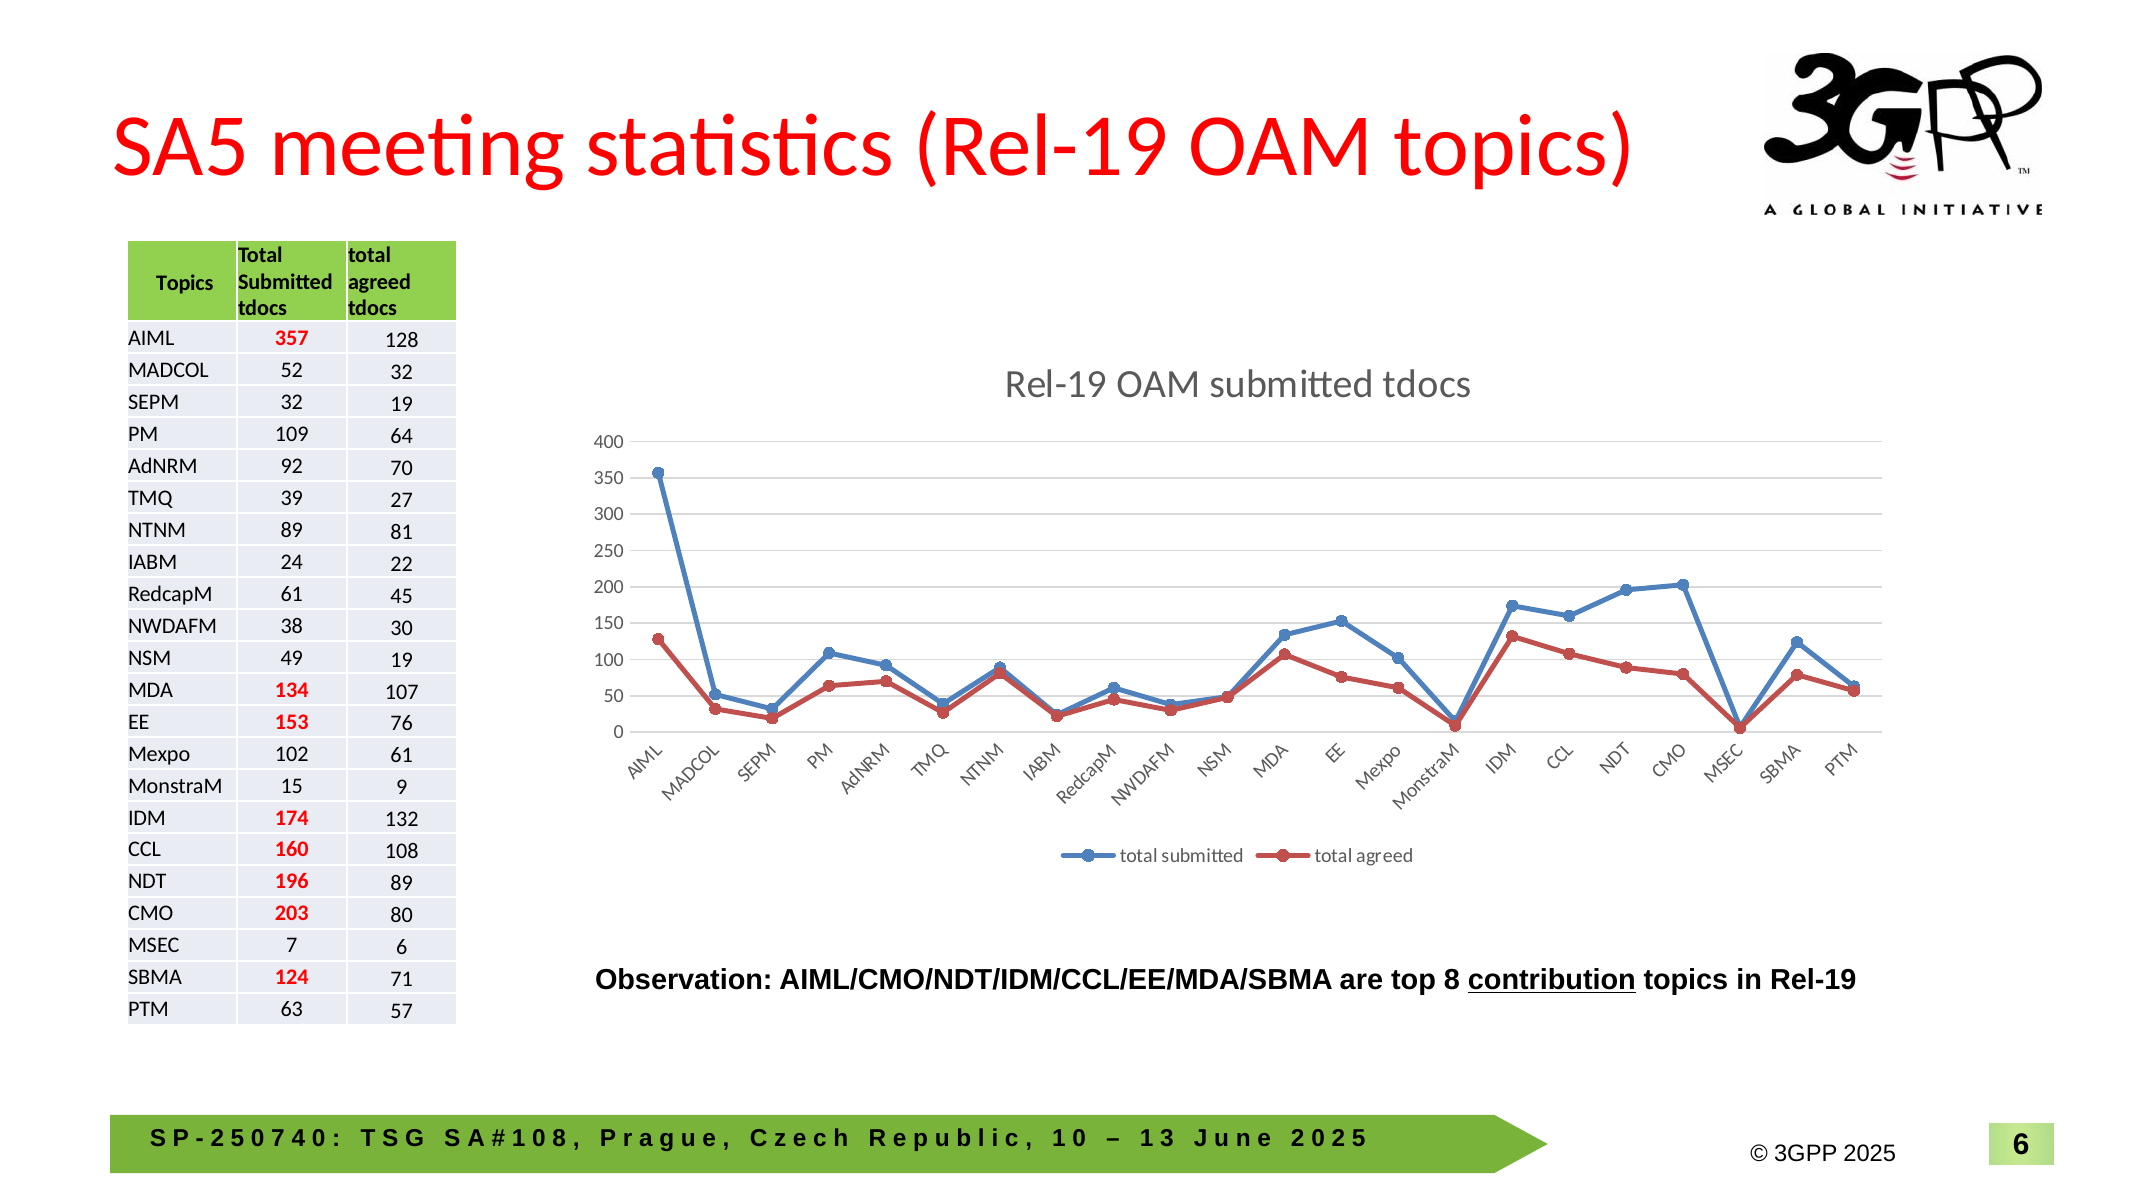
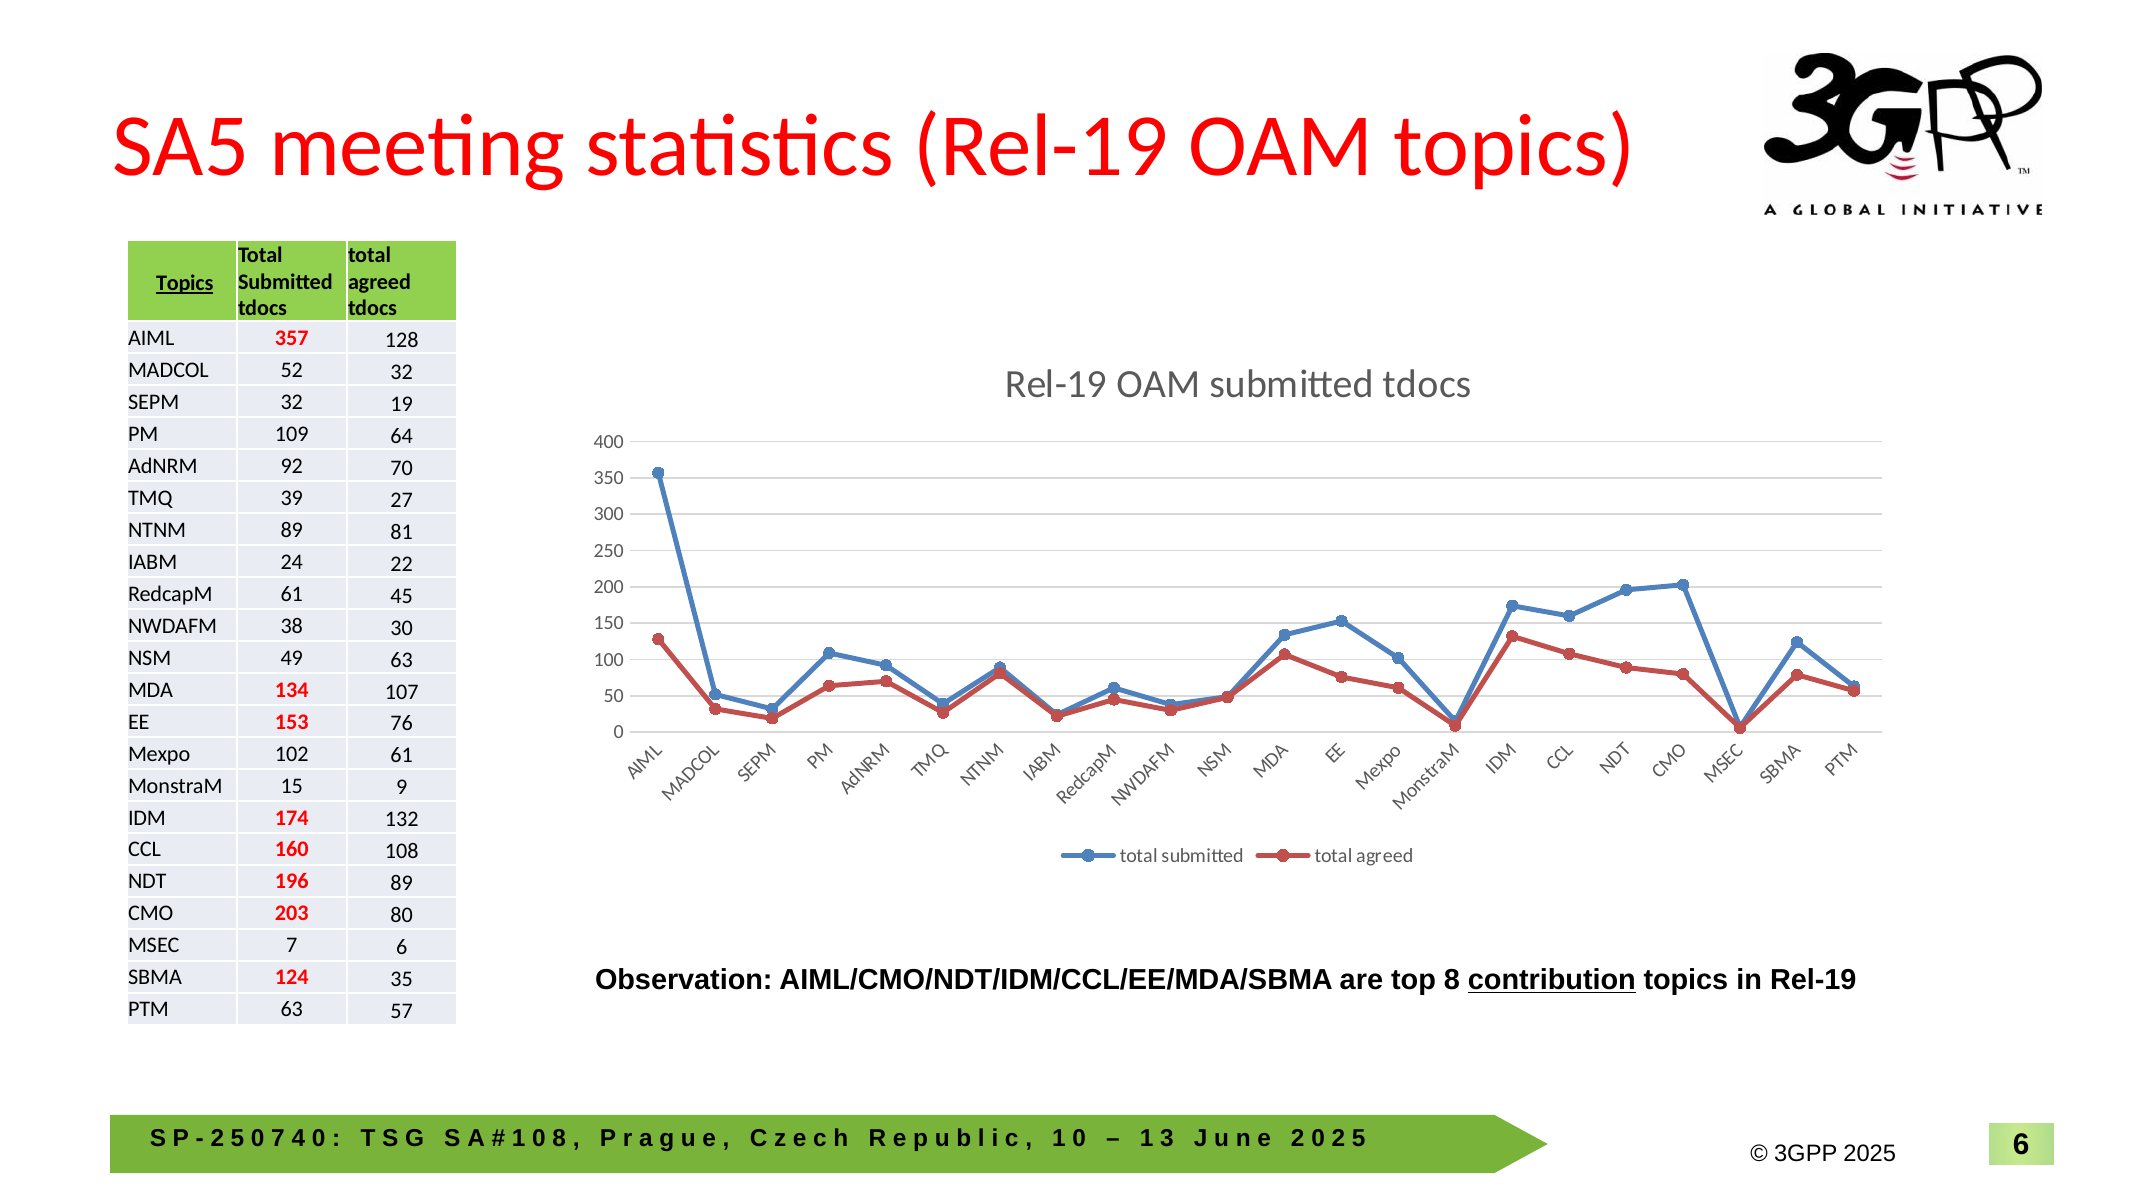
Topics at (185, 283) underline: none -> present
49 19: 19 -> 63
71: 71 -> 35
